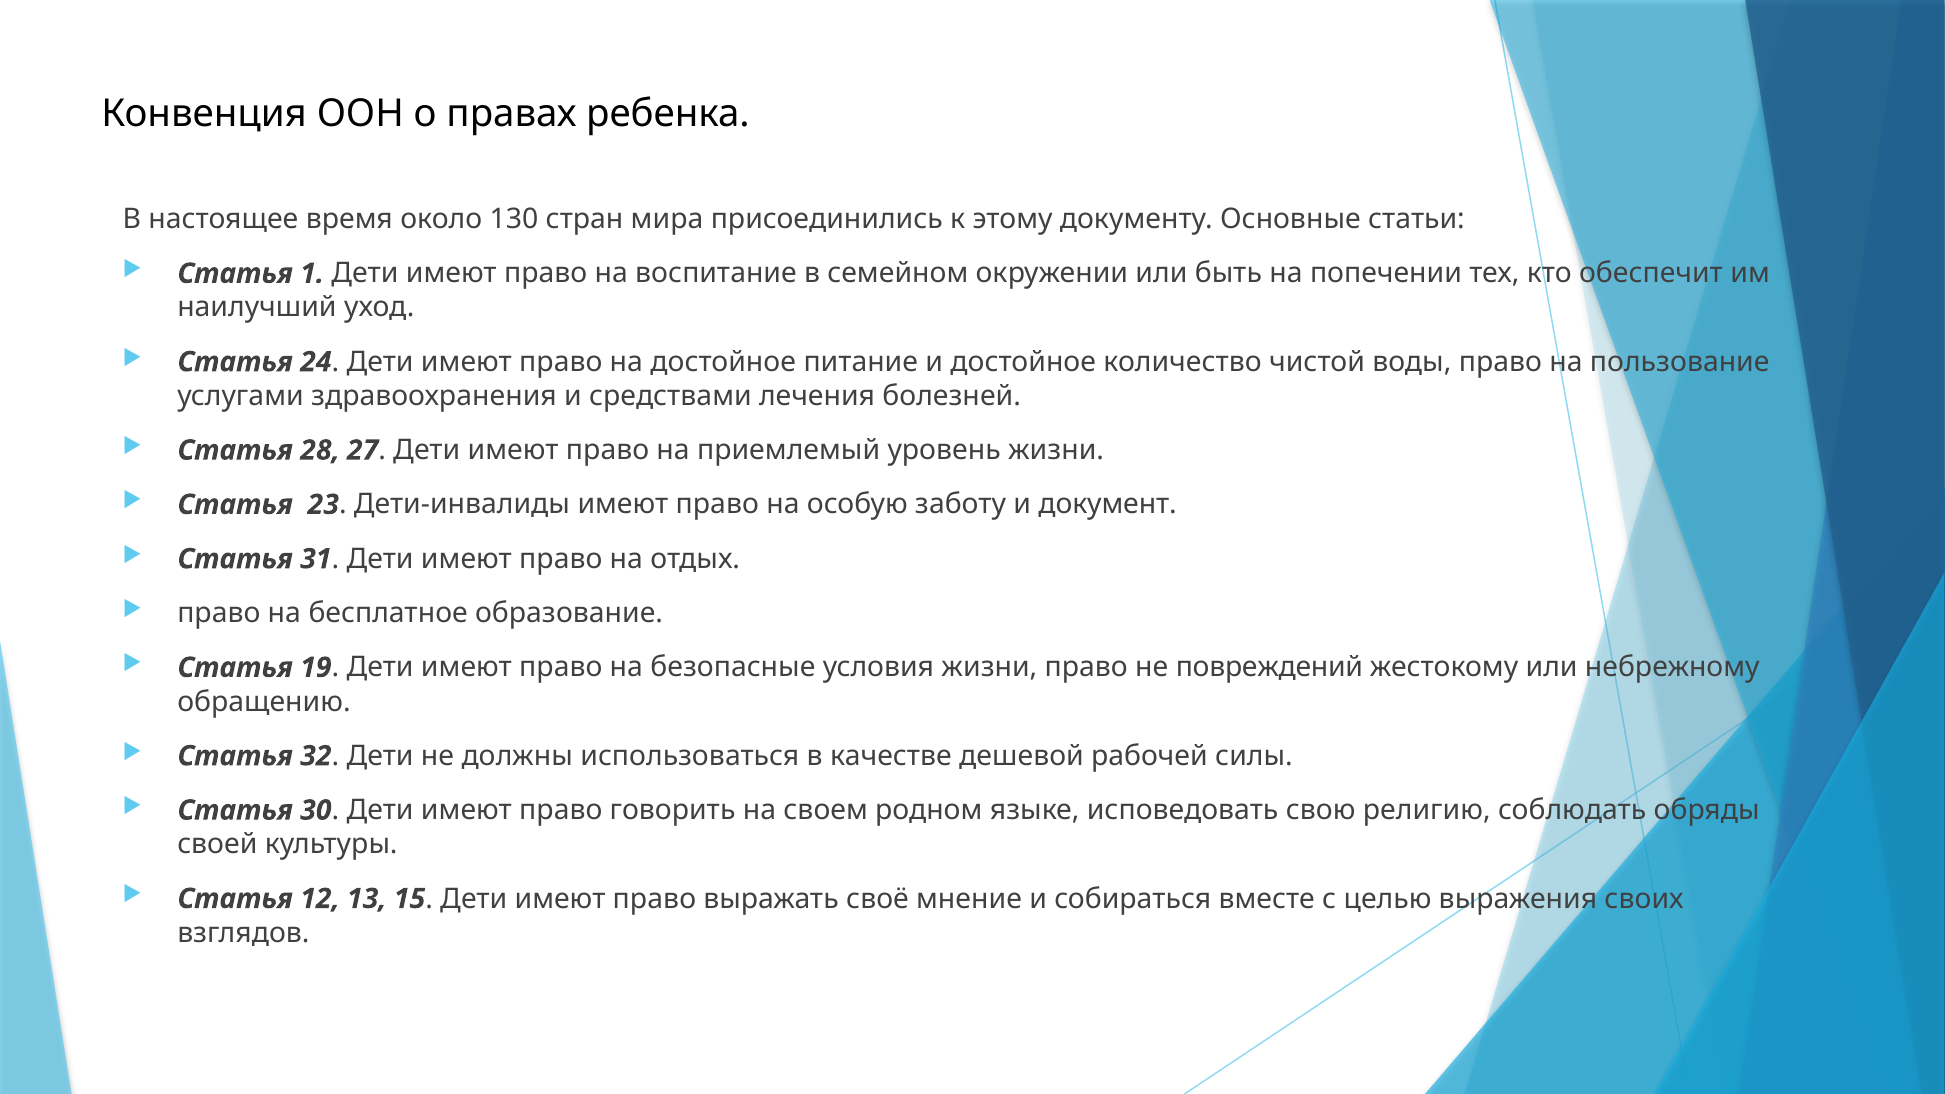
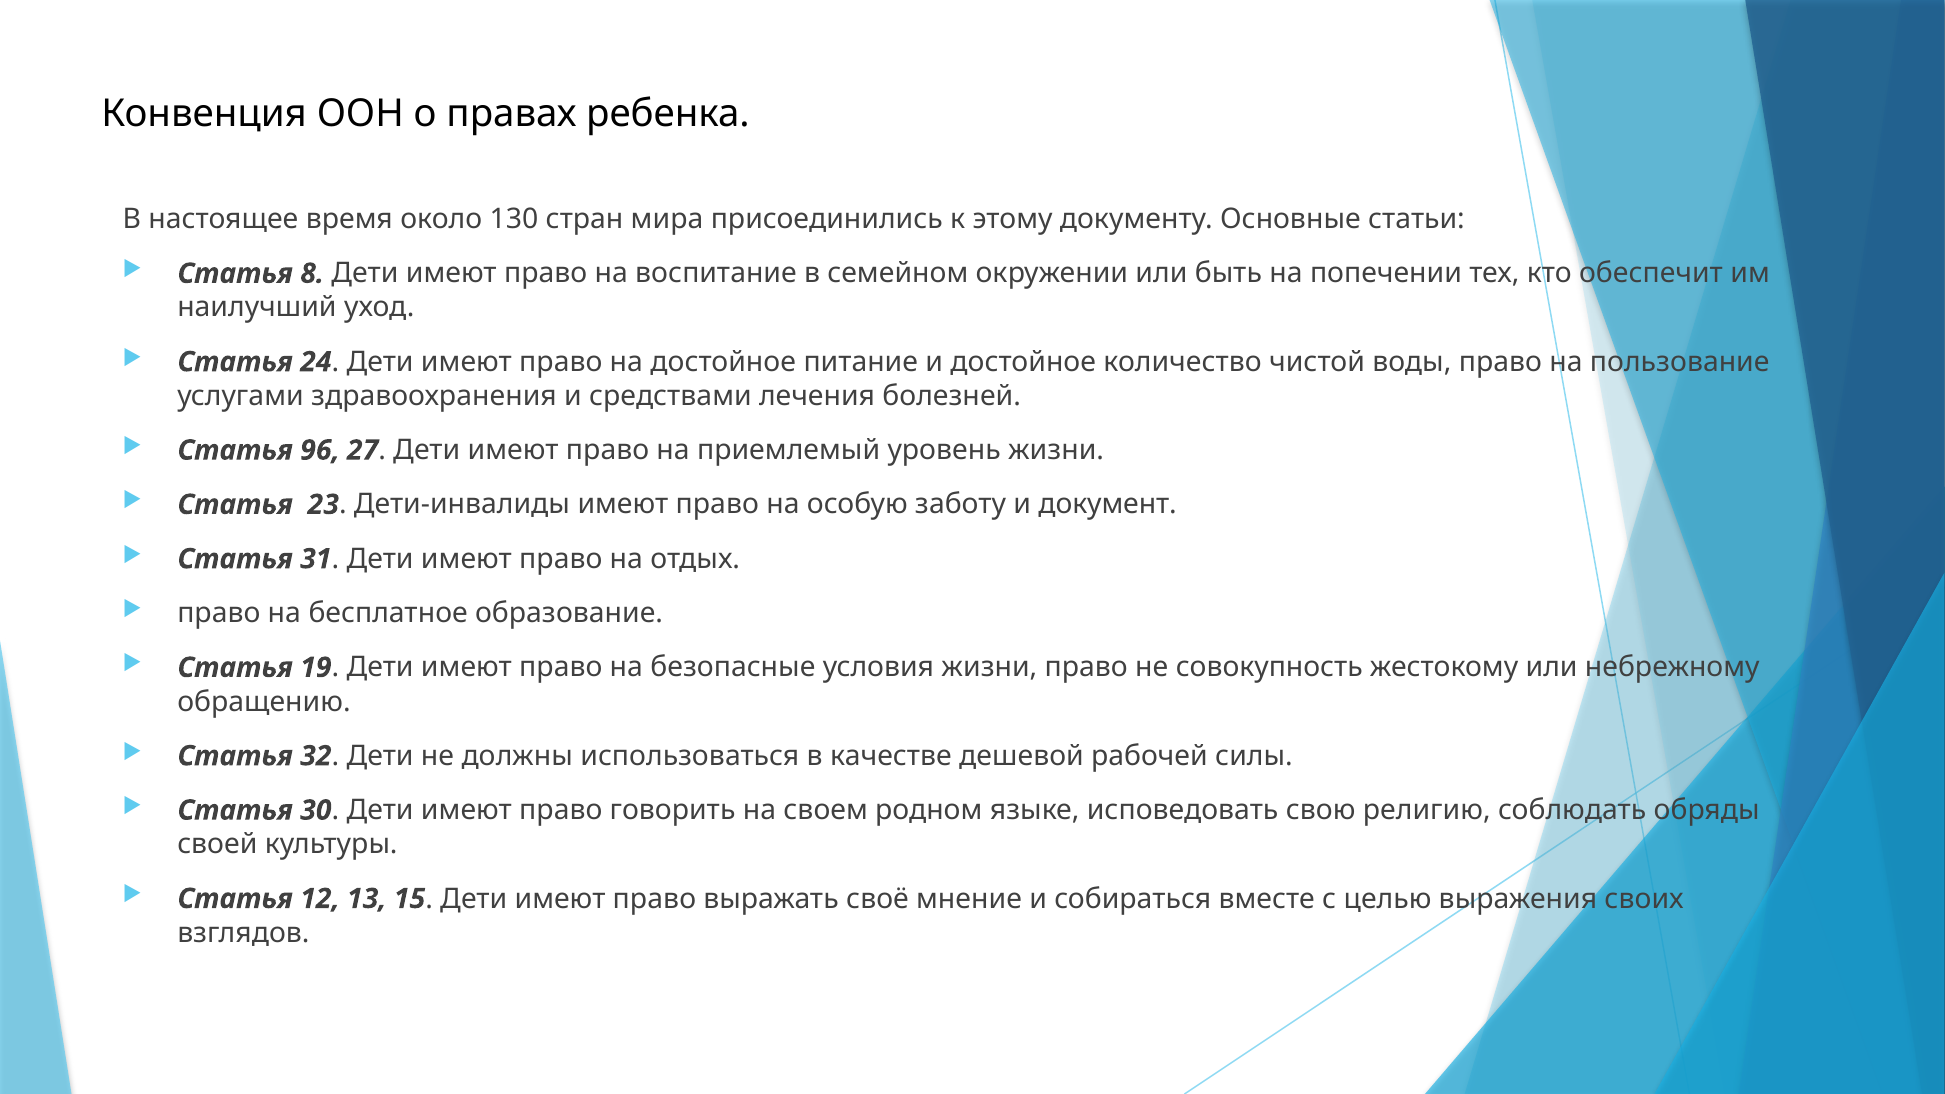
1: 1 -> 8
28: 28 -> 96
повреждений: повреждений -> совокупность
